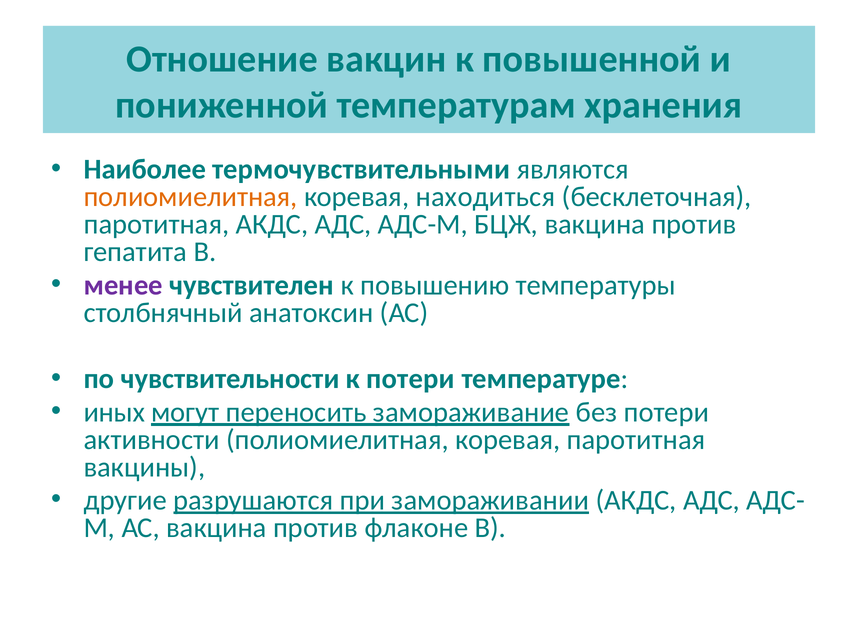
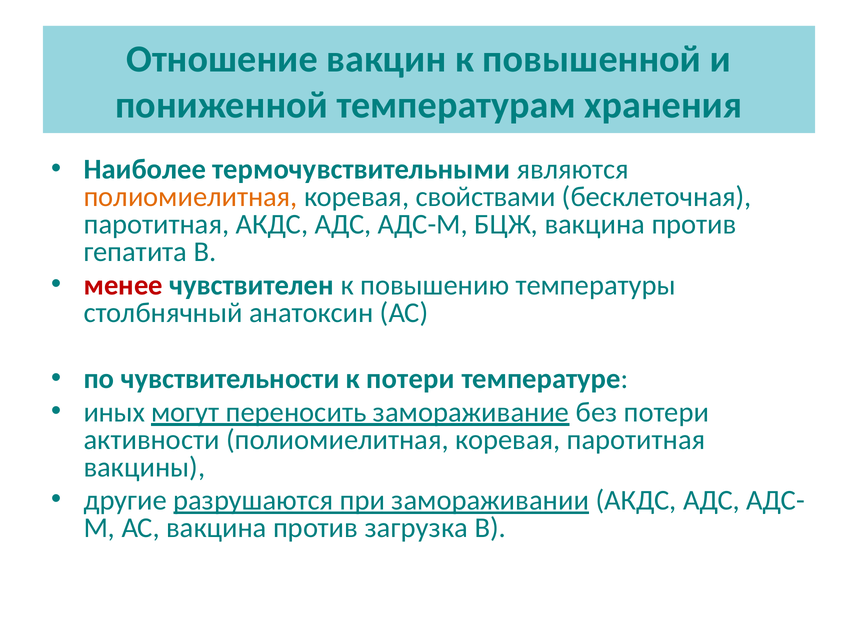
находиться: находиться -> свойствами
менее colour: purple -> red
флаконе: флаконе -> загрузка
